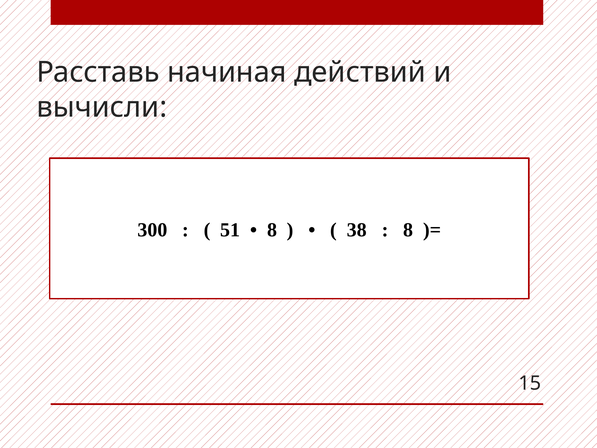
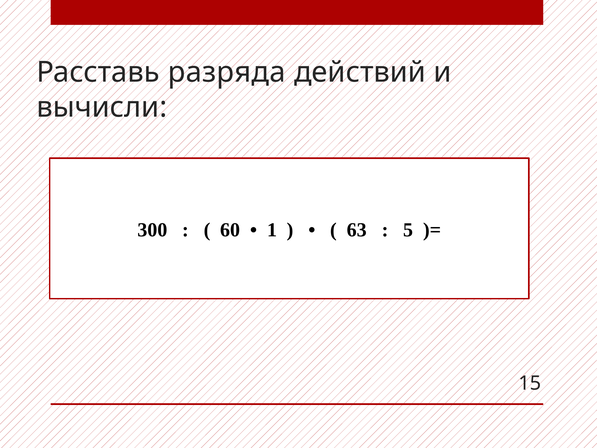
начиная: начиная -> разряда
51: 51 -> 60
8 at (272, 230): 8 -> 1
38: 38 -> 63
8 at (408, 230): 8 -> 5
